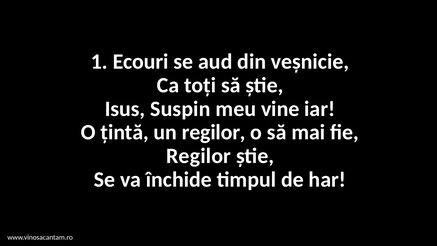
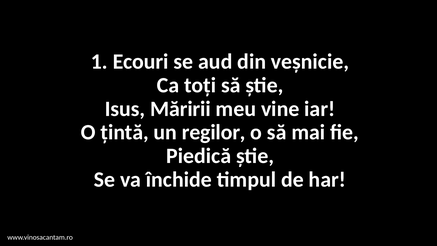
Suspin: Suspin -> Măririi
Regilor at (199, 156): Regilor -> Piedică
